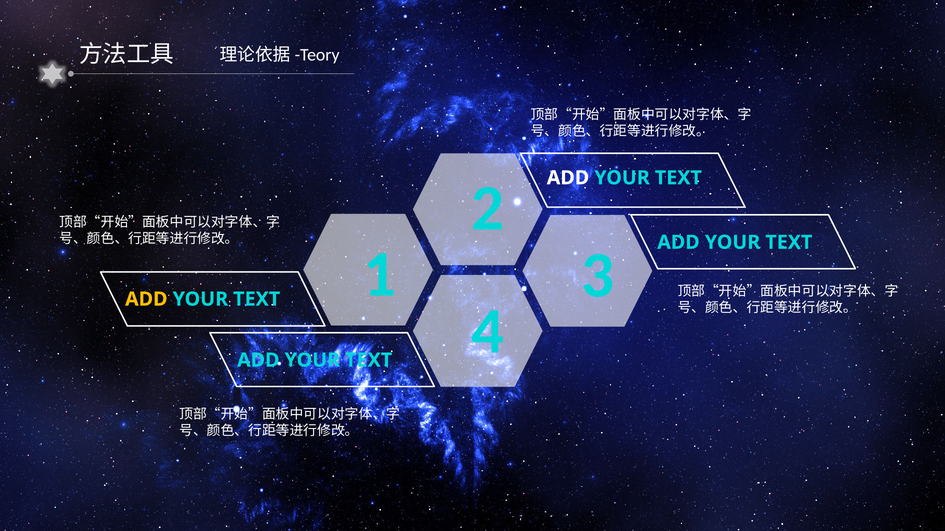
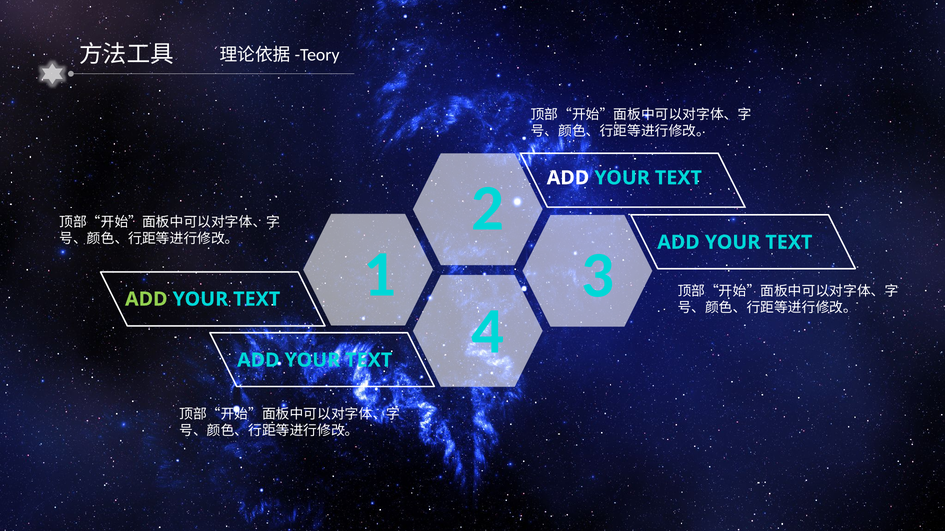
ADD at (146, 299) colour: yellow -> light green
